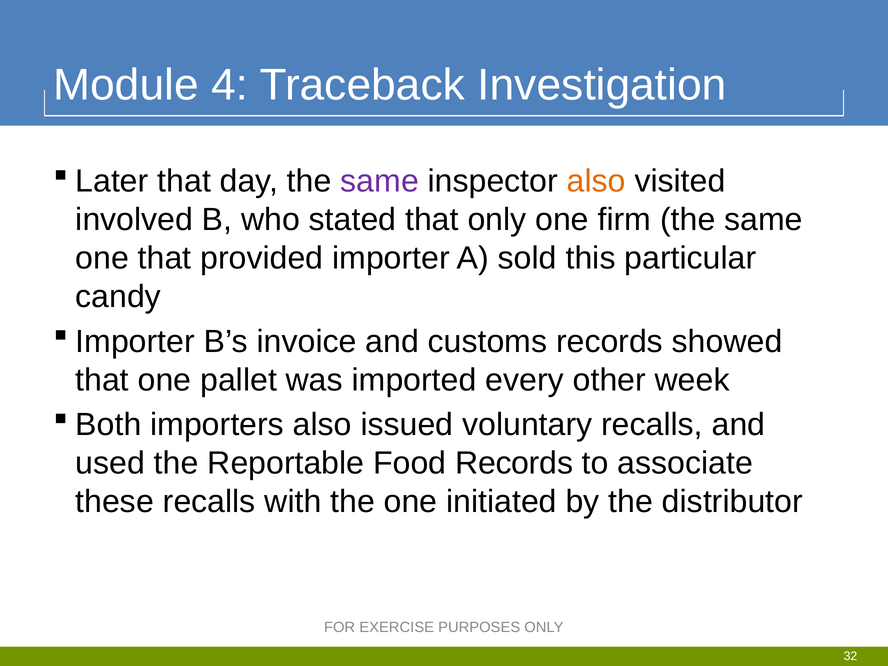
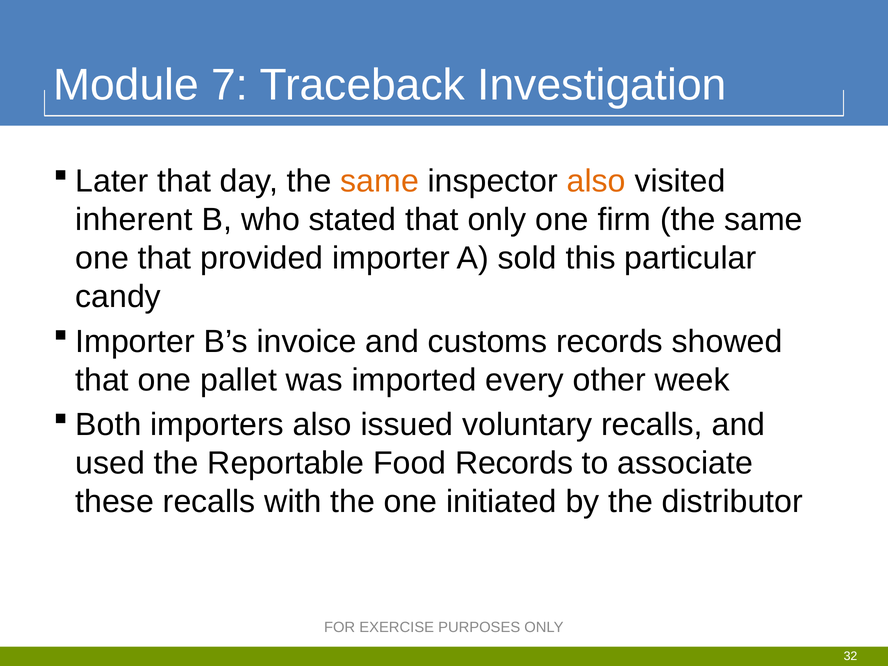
4: 4 -> 7
same at (380, 181) colour: purple -> orange
involved: involved -> inherent
